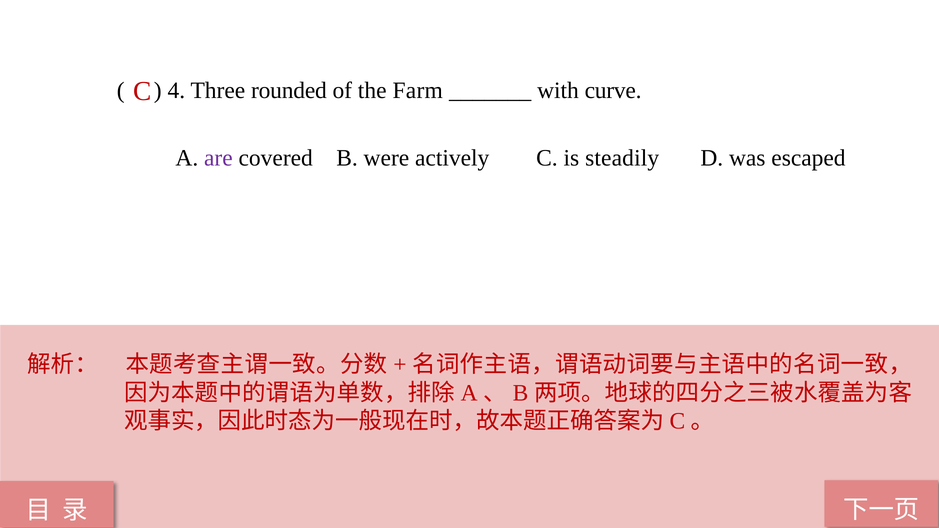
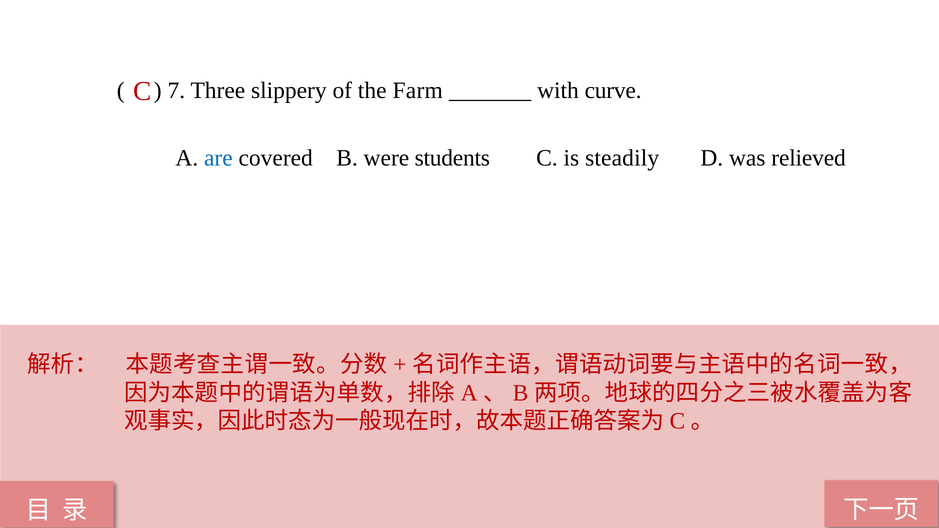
4: 4 -> 7
rounded: rounded -> slippery
are colour: purple -> blue
actively: actively -> students
escaped: escaped -> relieved
